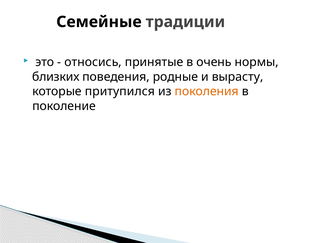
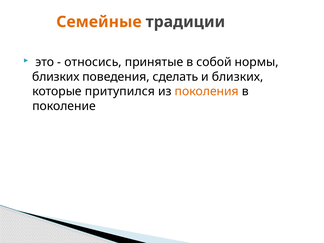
Семейные colour: black -> orange
очень: очень -> собой
родные: родные -> сделать
и вырасту: вырасту -> близких
